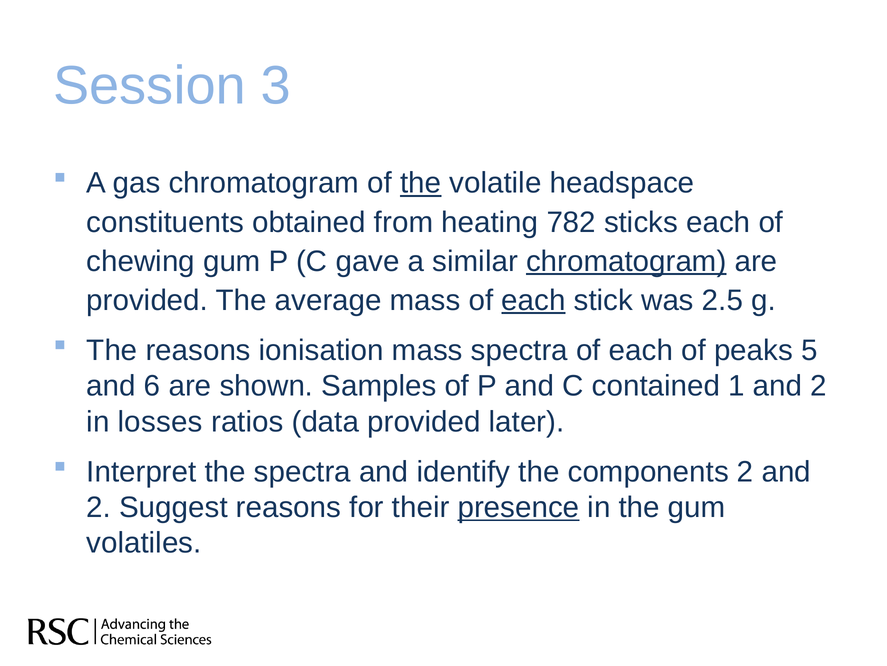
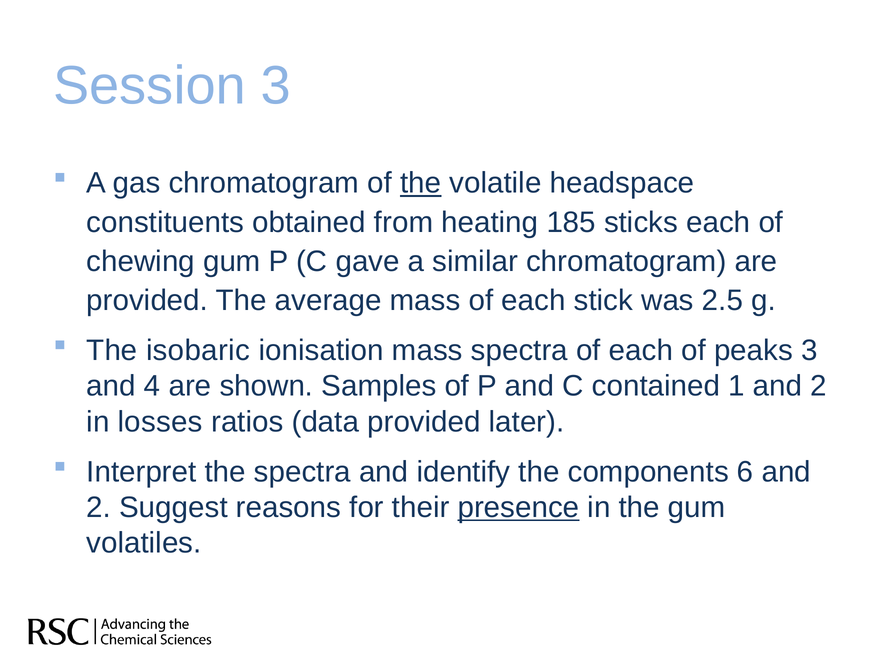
782: 782 -> 185
chromatogram at (626, 261) underline: present -> none
each at (534, 300) underline: present -> none
The reasons: reasons -> isobaric
peaks 5: 5 -> 3
6: 6 -> 4
components 2: 2 -> 6
